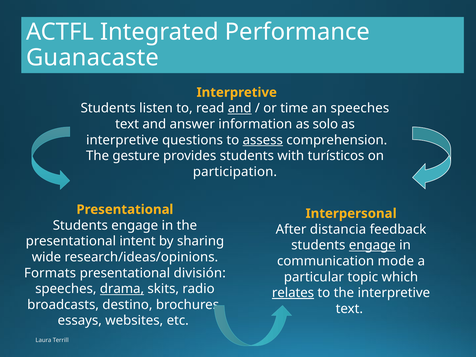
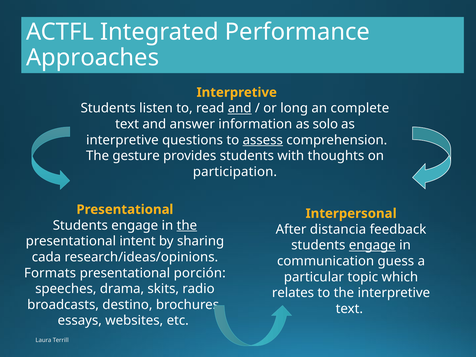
Guanacaste: Guanacaste -> Approaches
time: time -> long
an speeches: speeches -> complete
turísticos: turísticos -> thoughts
the at (187, 225) underline: none -> present
wide: wide -> cada
mode: mode -> guess
división: división -> porción
drama underline: present -> none
relates underline: present -> none
